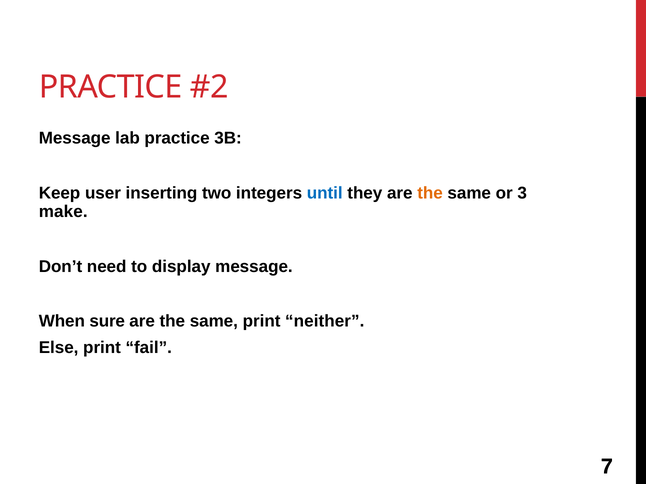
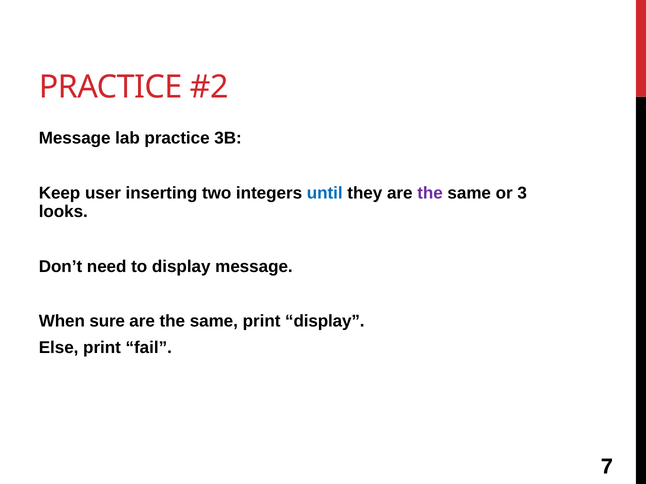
the at (430, 193) colour: orange -> purple
make: make -> looks
print neither: neither -> display
